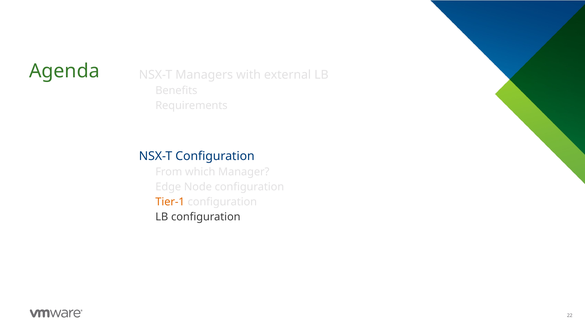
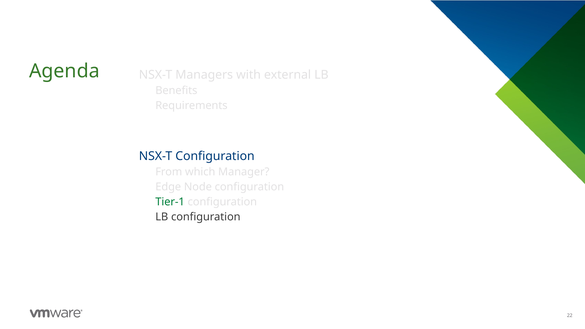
Tier-1 colour: orange -> green
